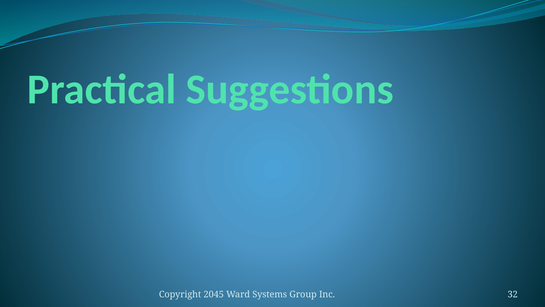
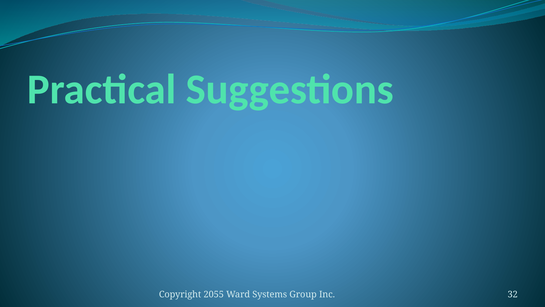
2045: 2045 -> 2055
